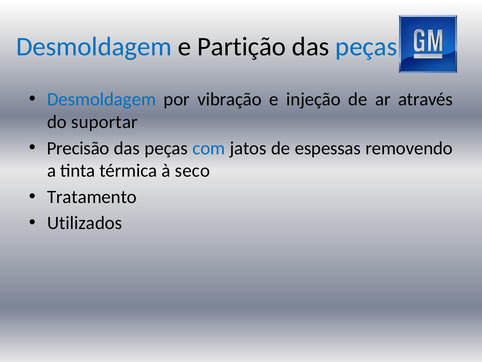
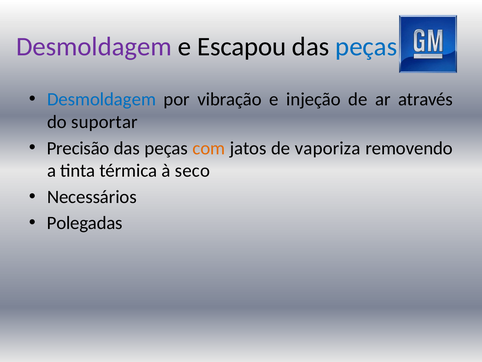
Desmoldagem at (94, 46) colour: blue -> purple
Partição: Partição -> Escapou
com colour: blue -> orange
espessas: espessas -> vaporiza
Tratamento: Tratamento -> Necessários
Utilizados: Utilizados -> Polegadas
